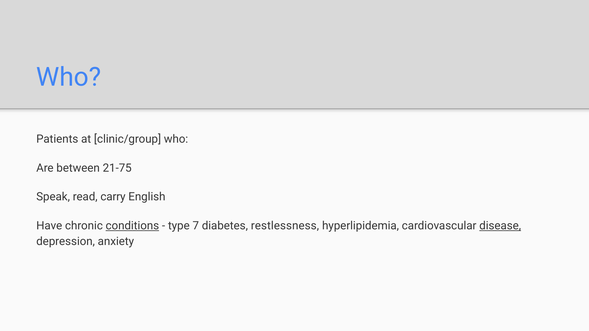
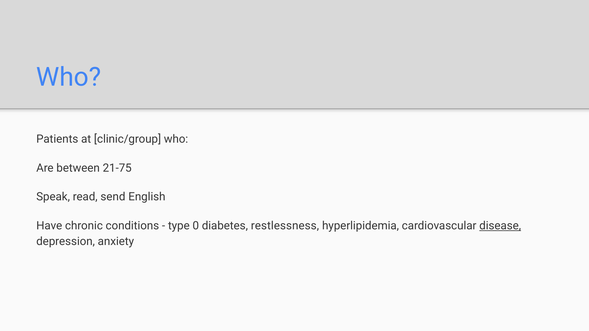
carry: carry -> send
conditions underline: present -> none
7: 7 -> 0
